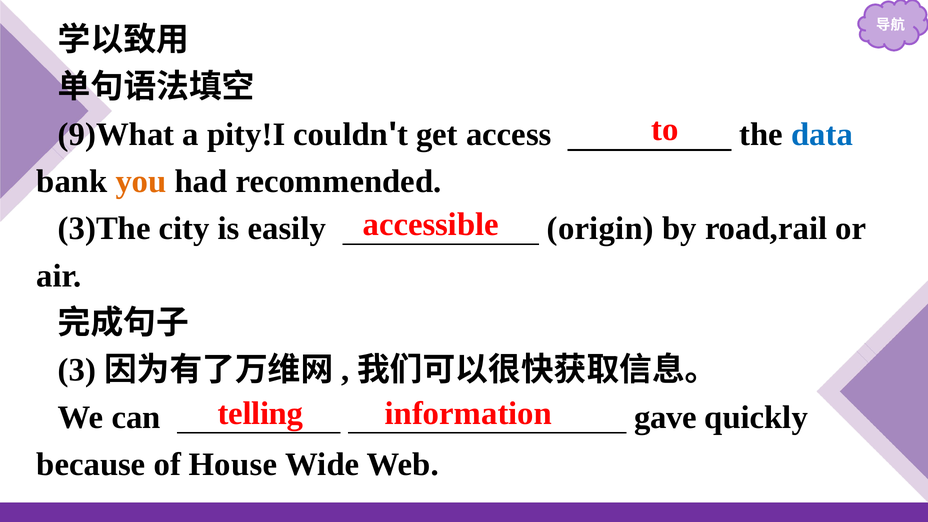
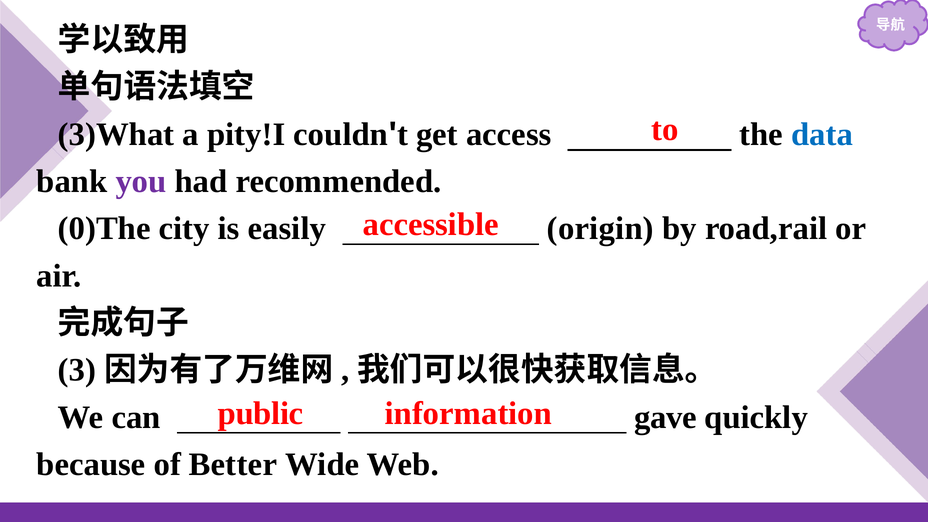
9)What: 9)What -> 3)What
you colour: orange -> purple
3)The: 3)The -> 0)The
telling: telling -> public
House: House -> Better
